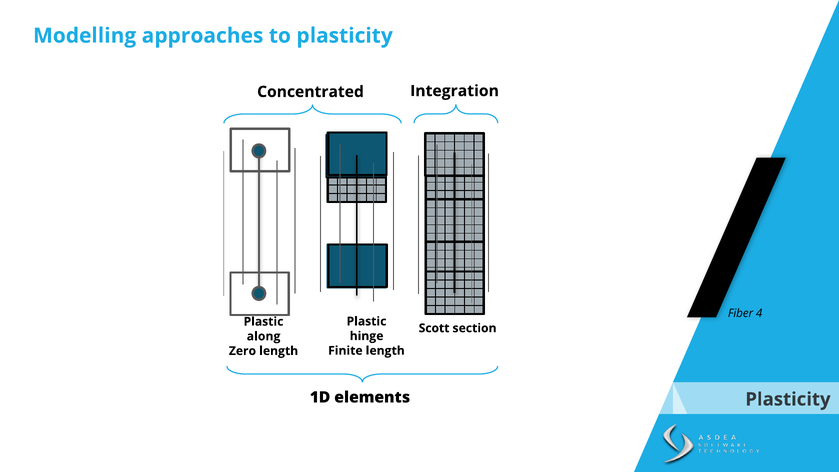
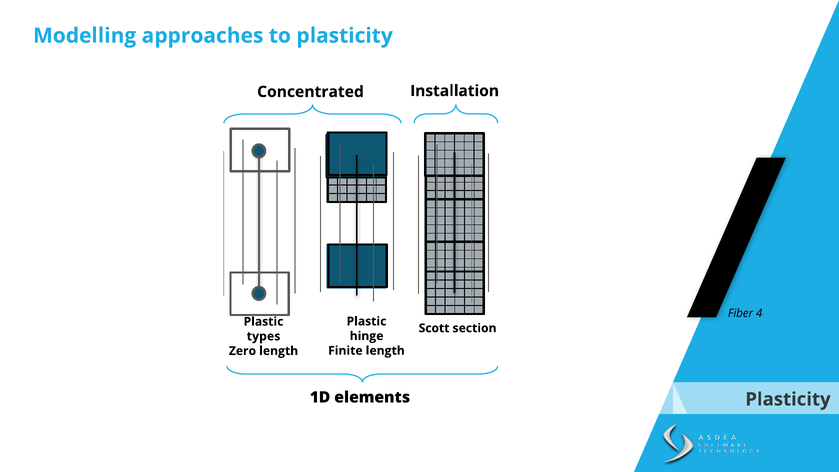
Integration: Integration -> Installation
along: along -> types
